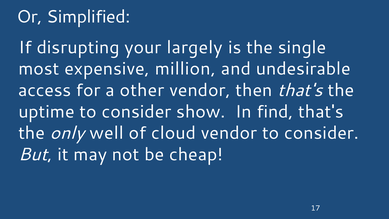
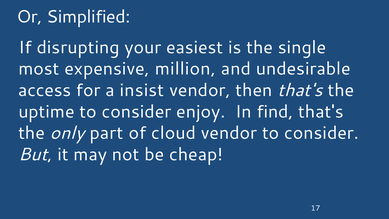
largely: largely -> easiest
other: other -> insist
show: show -> enjoy
well: well -> part
